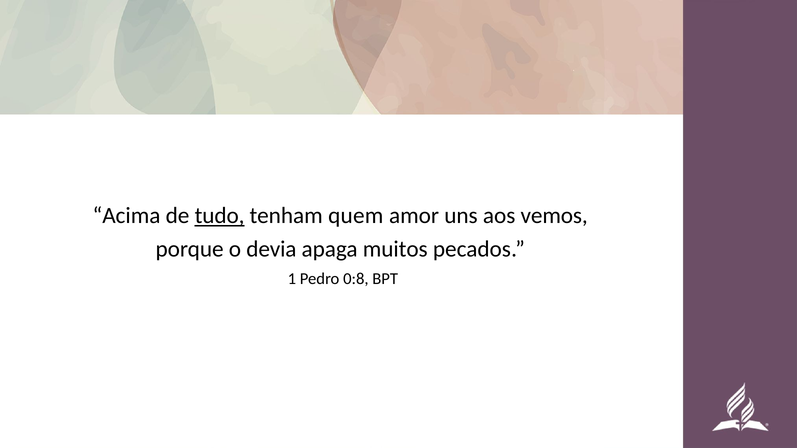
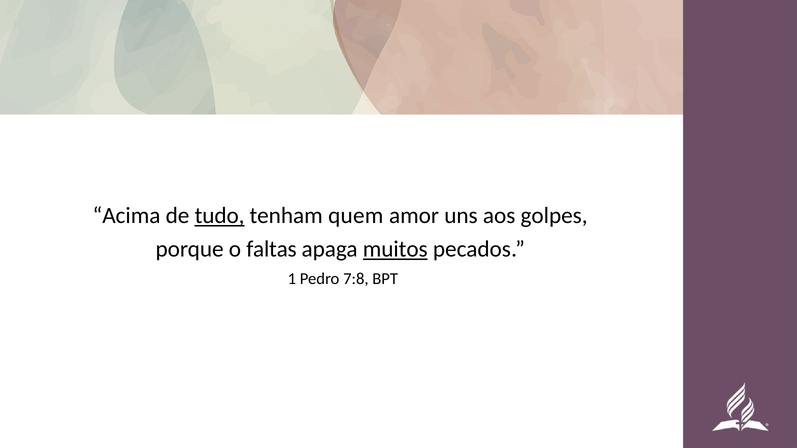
vemos: vemos -> golpes
devia: devia -> faltas
muitos underline: none -> present
0:8: 0:8 -> 7:8
